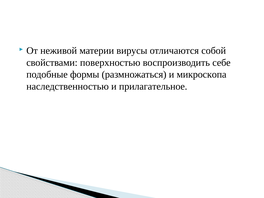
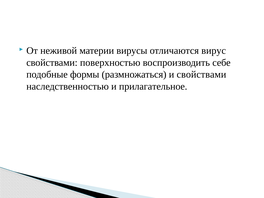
собой: собой -> вирус
и микроскопа: микроскопа -> свойствами
